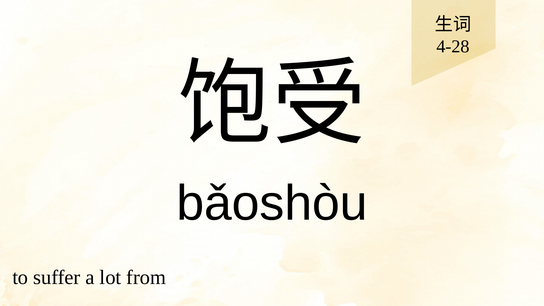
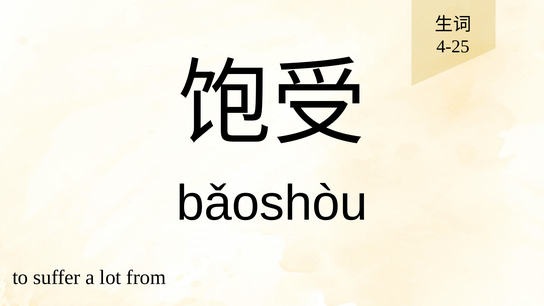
4-28: 4-28 -> 4-25
